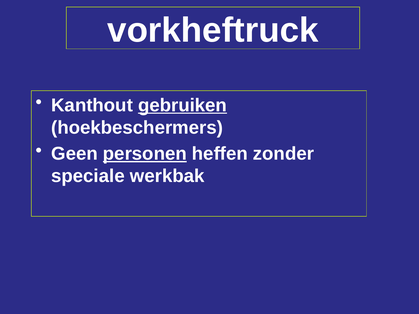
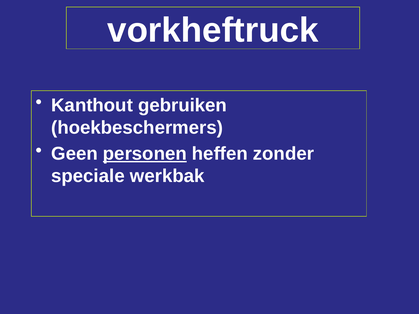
gebruiken underline: present -> none
